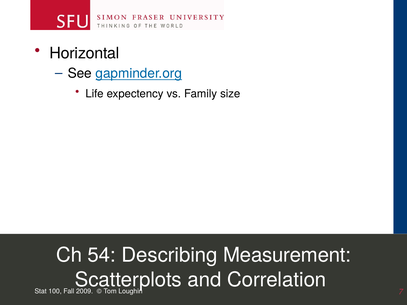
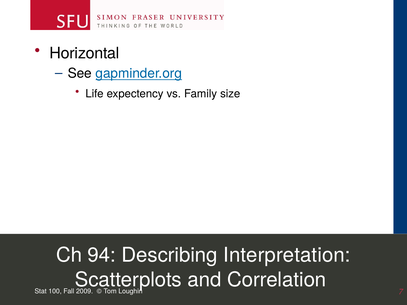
54: 54 -> 94
Measurement: Measurement -> Interpretation
